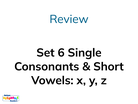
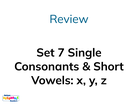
6: 6 -> 7
